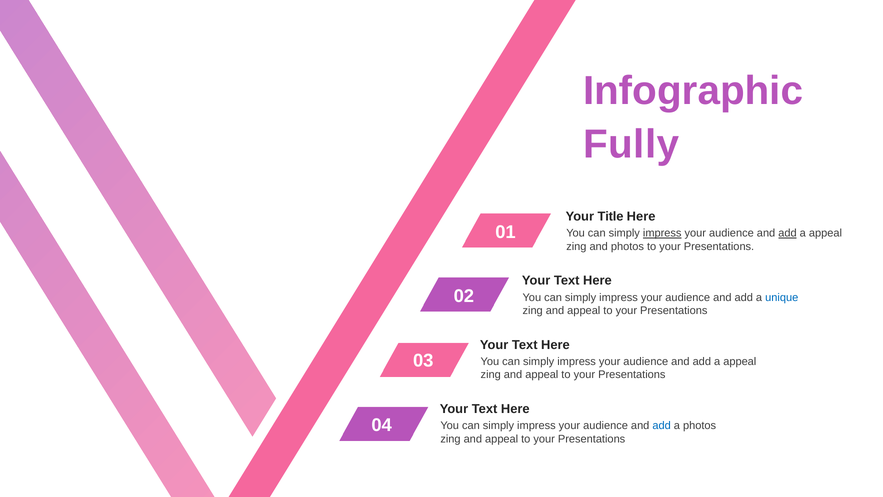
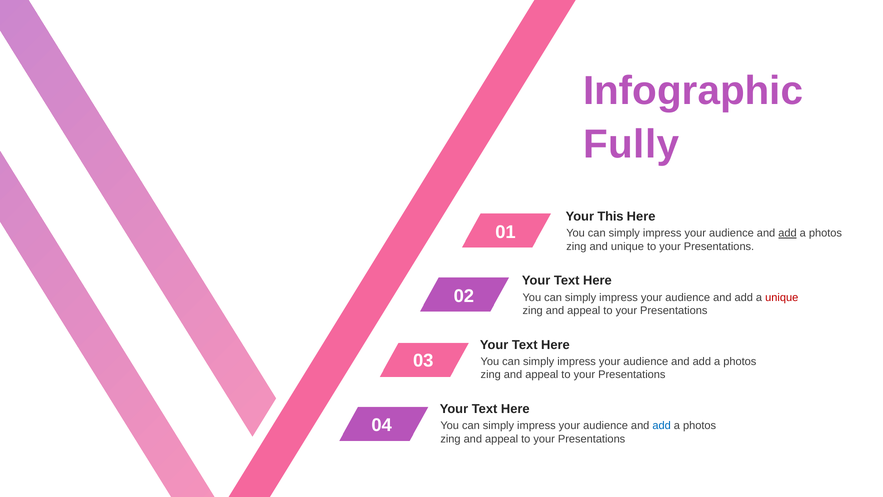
Title: Title -> This
impress at (662, 233) underline: present -> none
appeal at (825, 233): appeal -> photos
and photos: photos -> unique
unique at (782, 297) colour: blue -> red
appeal at (740, 361): appeal -> photos
